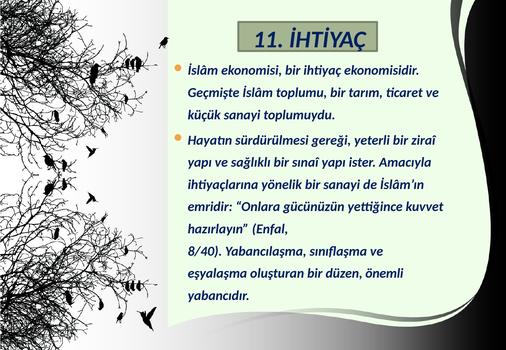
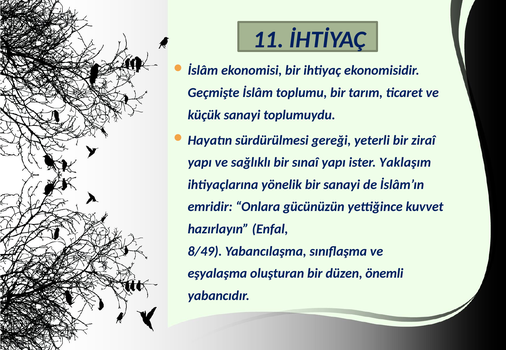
Amacıyla: Amacıyla -> Yaklaşım
8/40: 8/40 -> 8/49
